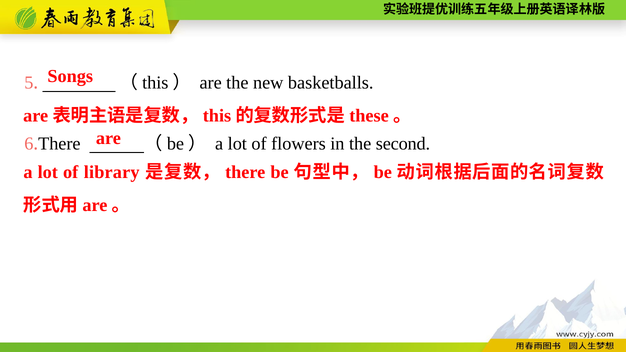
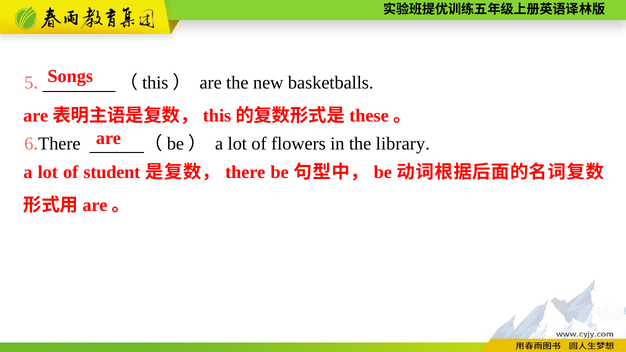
second: second -> library
library: library -> student
